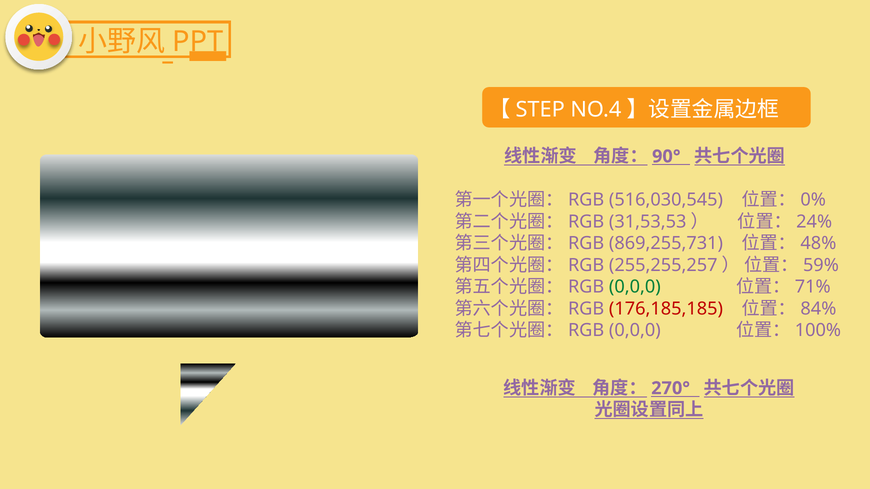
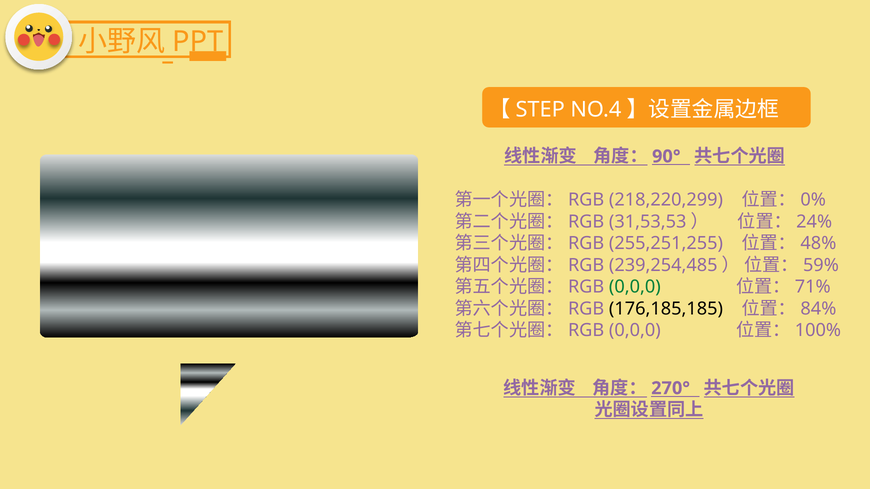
516,030,545: 516,030,545 -> 218,220,299
869,255,731: 869,255,731 -> 255,251,255
255,255,257: 255,255,257 -> 239,254,485
176,185,185 colour: red -> black
